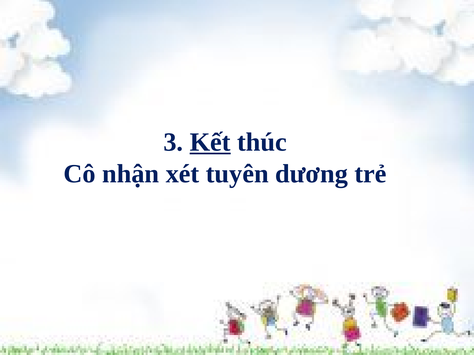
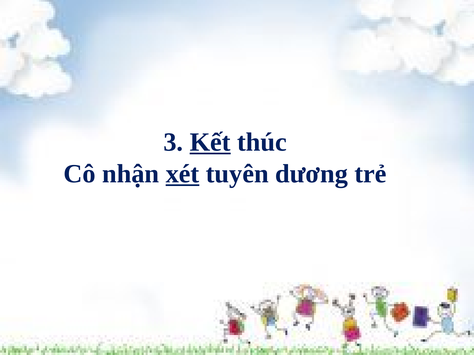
xét underline: none -> present
